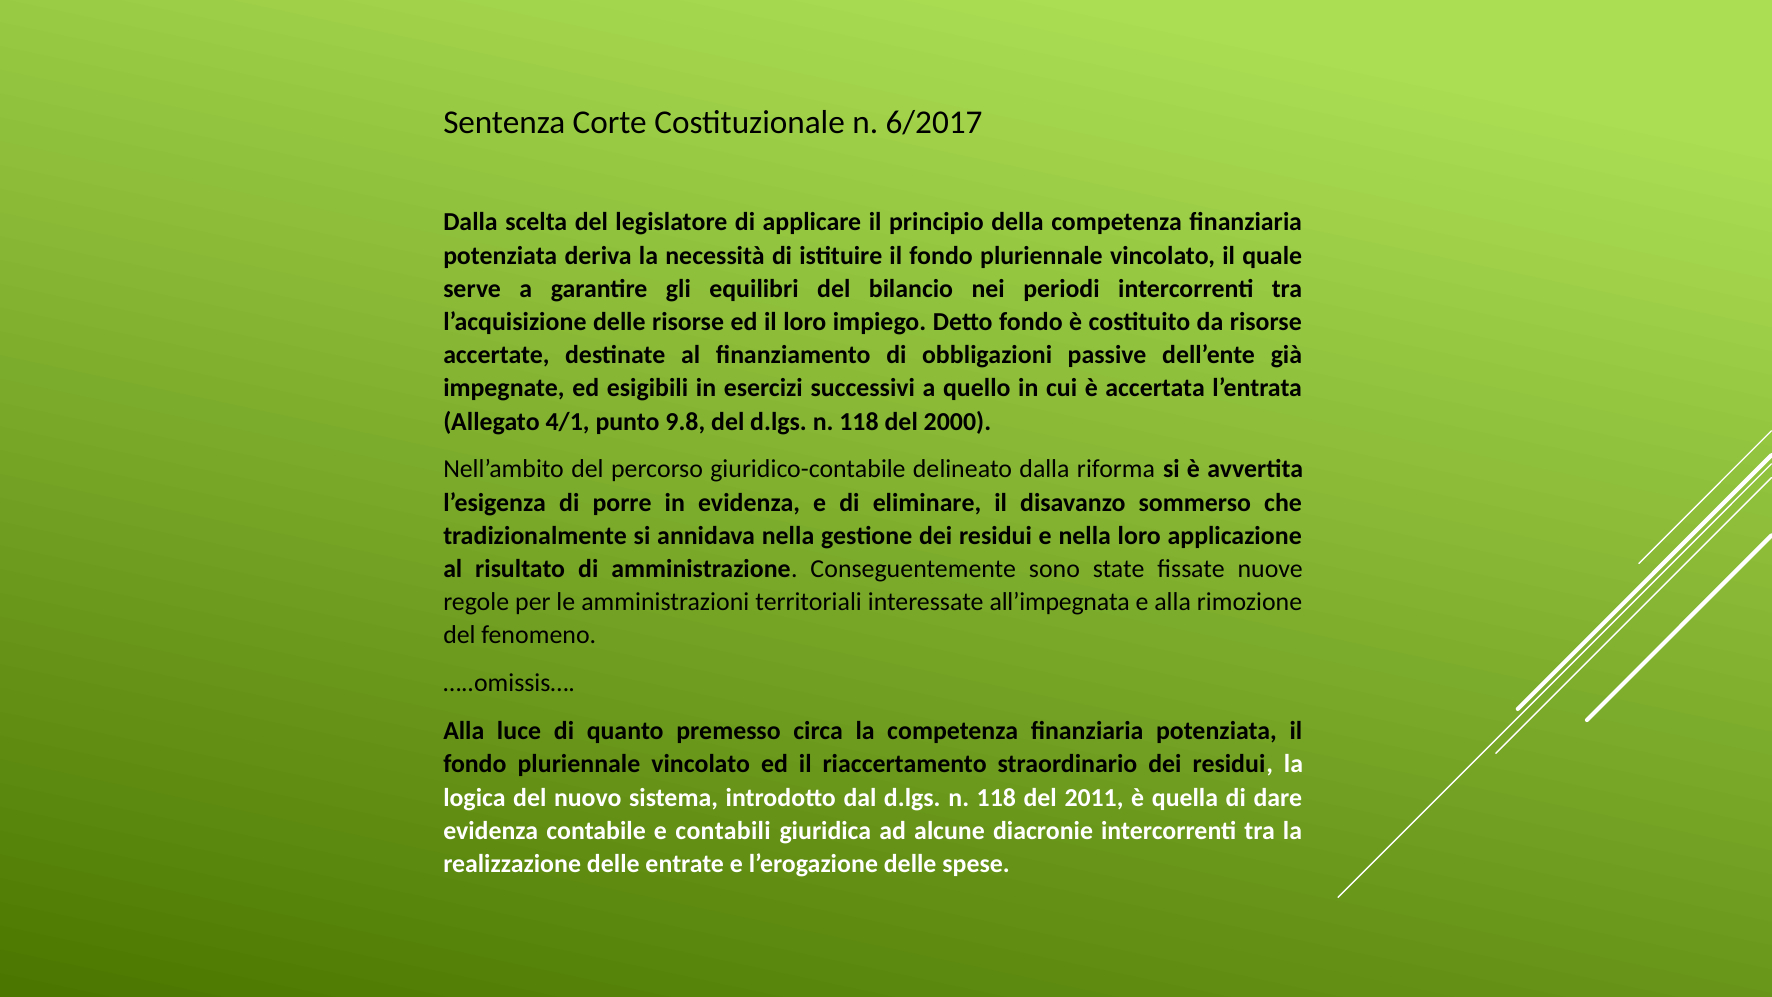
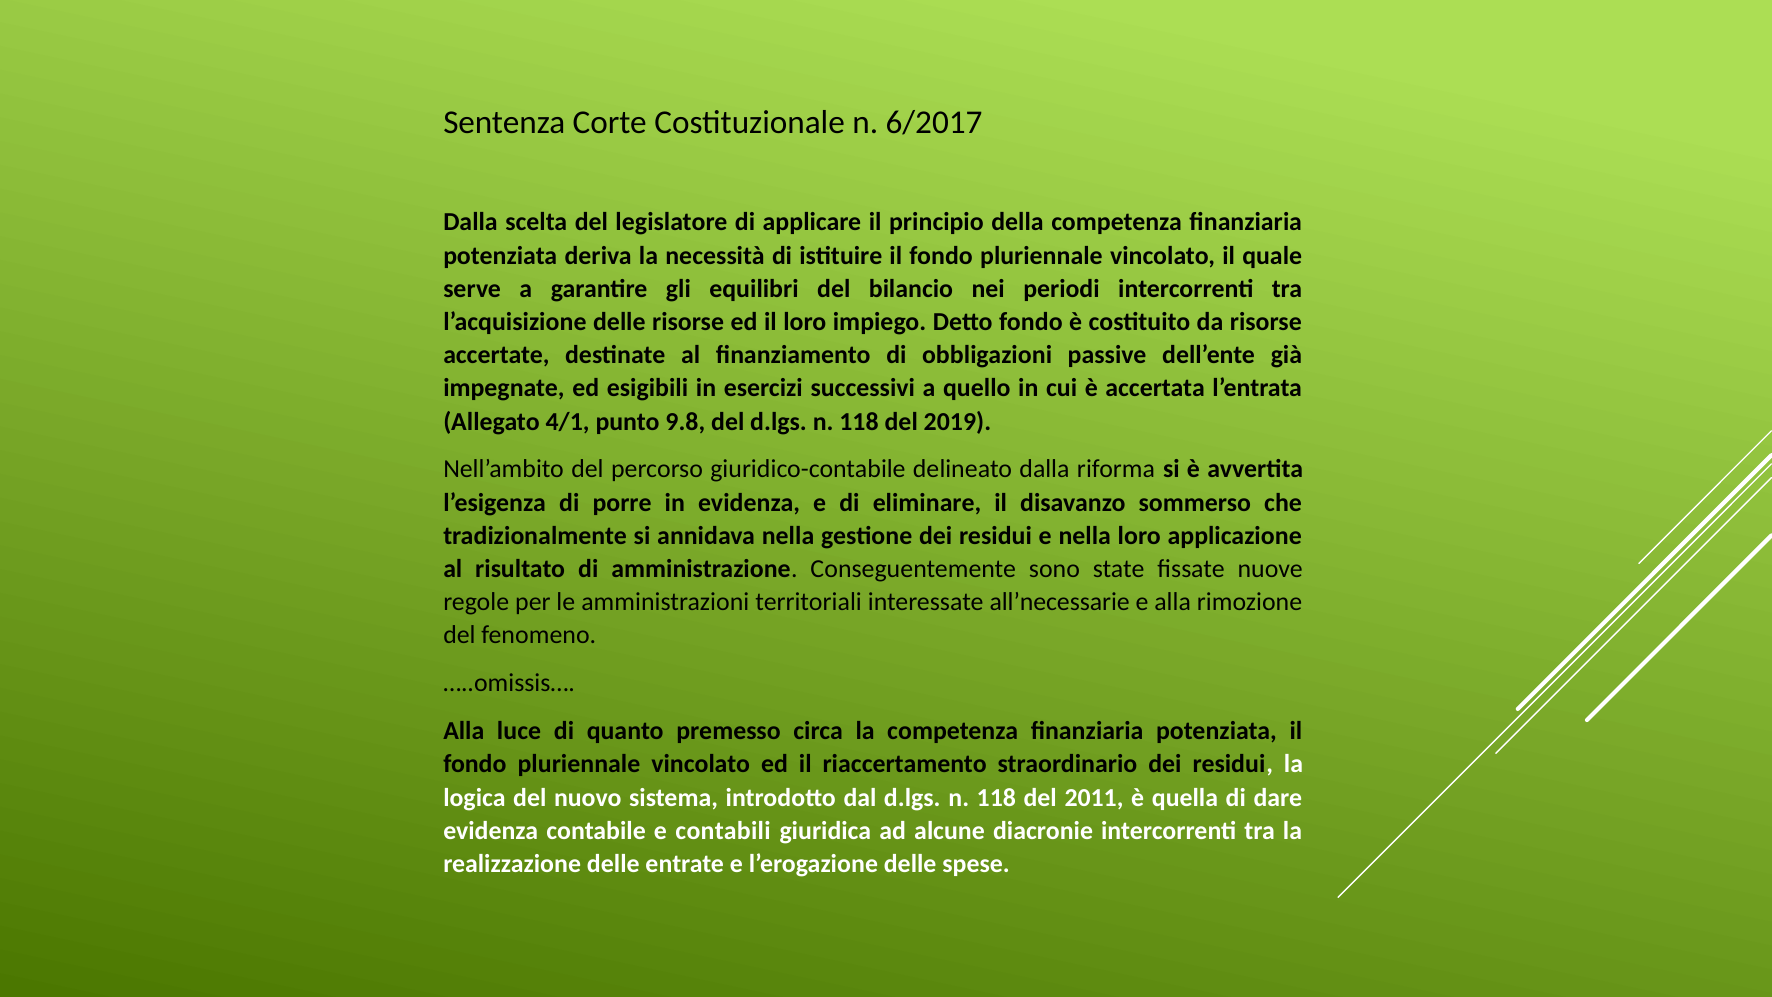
2000: 2000 -> 2019
all’impegnata: all’impegnata -> all’necessarie
